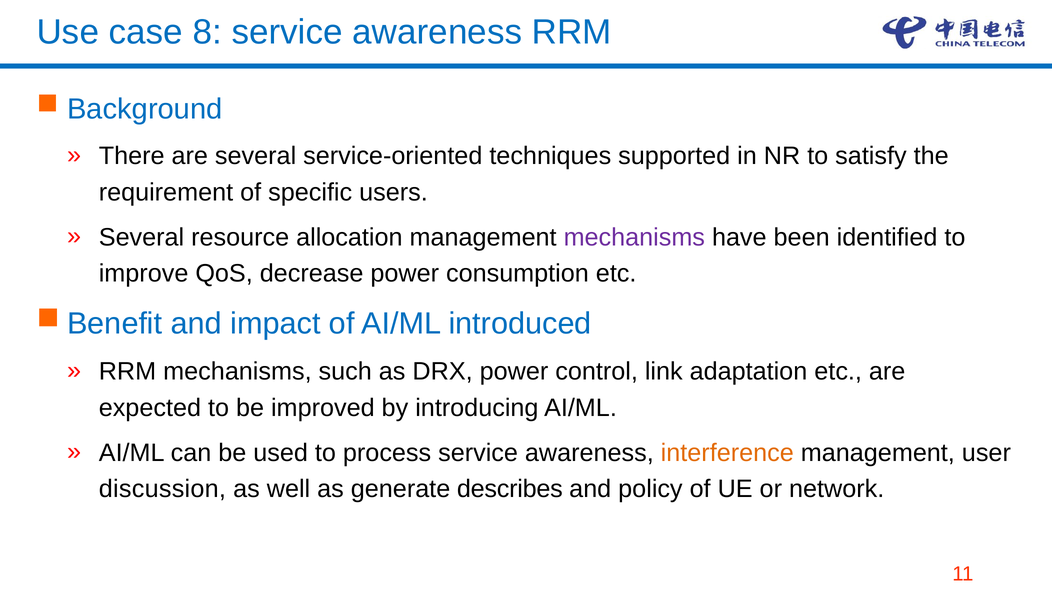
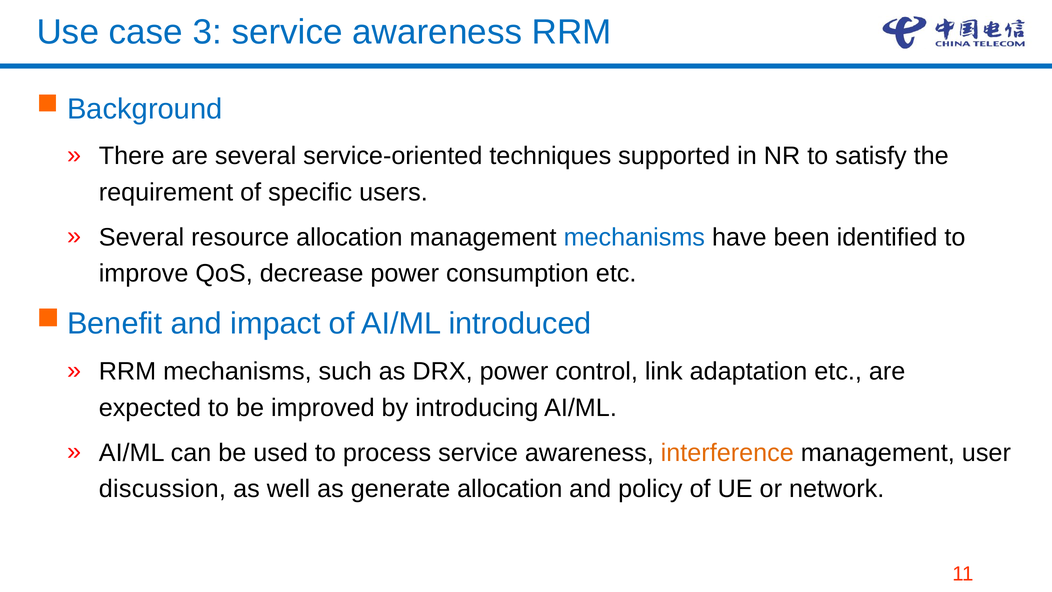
8: 8 -> 3
mechanisms at (634, 237) colour: purple -> blue
generate describes: describes -> allocation
